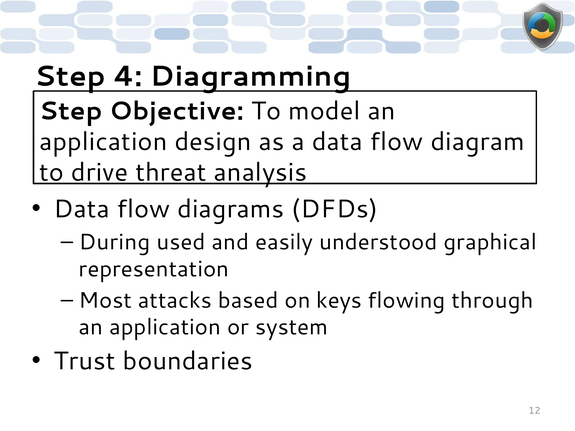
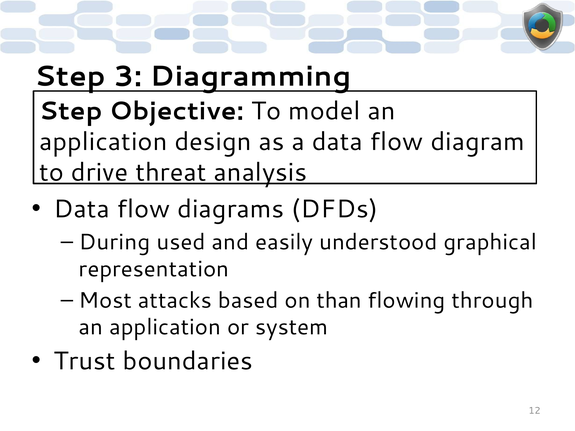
4: 4 -> 3
keys: keys -> than
